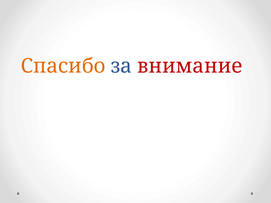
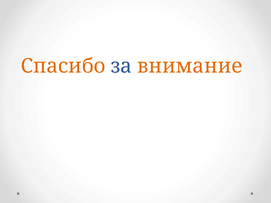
внимание at (190, 66) colour: red -> orange
